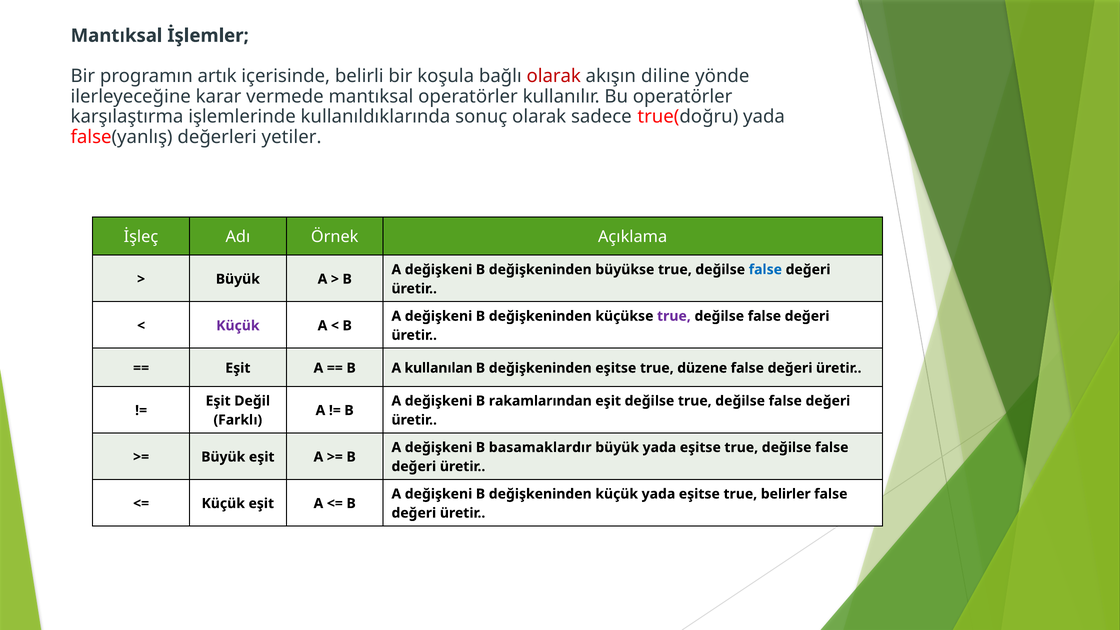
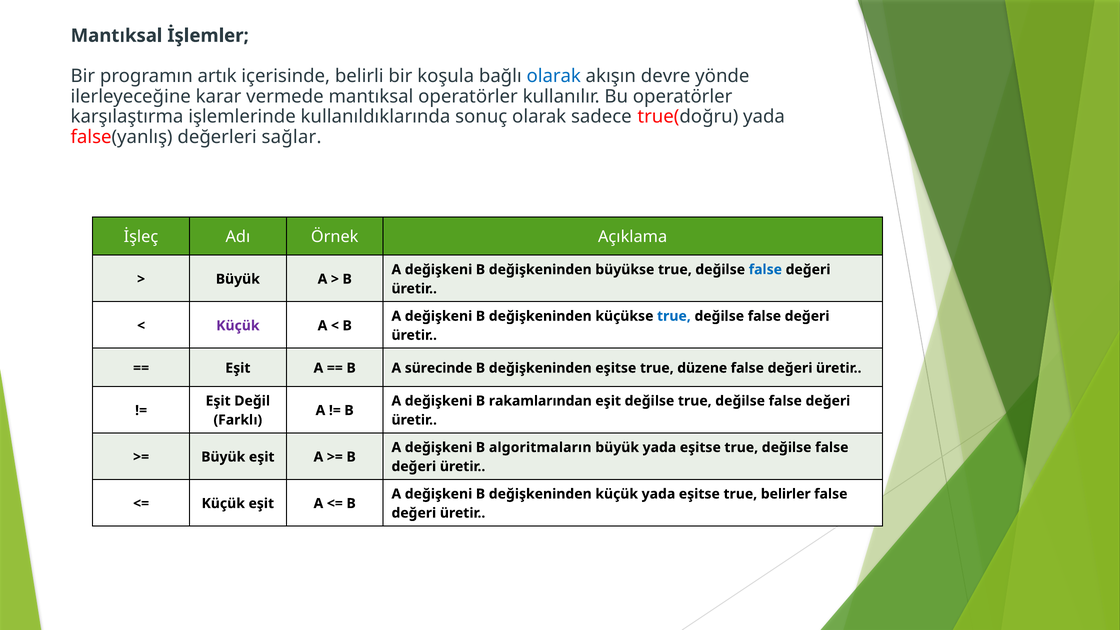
olarak at (554, 76) colour: red -> blue
diline: diline -> devre
yetiler: yetiler -> sağlar
true at (674, 316) colour: purple -> blue
kullanılan: kullanılan -> sürecinde
basamaklardır: basamaklardır -> algoritmaların
